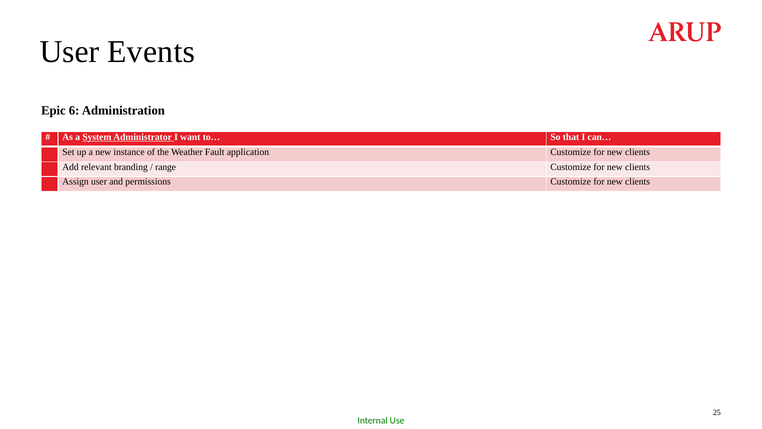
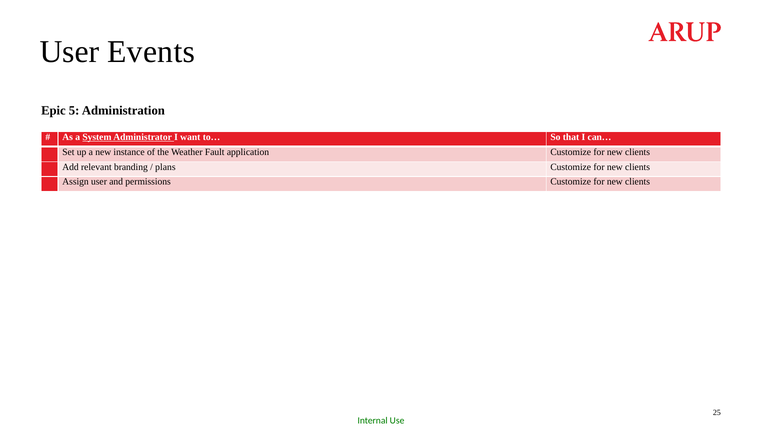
6: 6 -> 5
range: range -> plans
